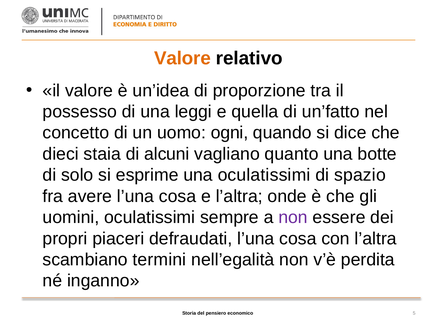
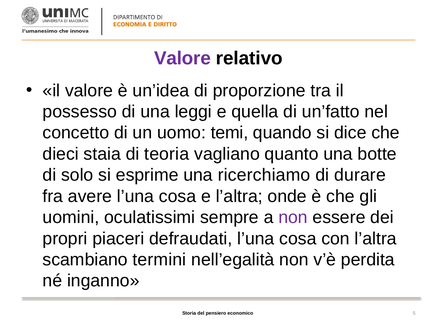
Valore at (183, 58) colour: orange -> purple
ogni: ogni -> temi
alcuni: alcuni -> teoria
una oculatissimi: oculatissimi -> ricerchiamo
spazio: spazio -> durare
